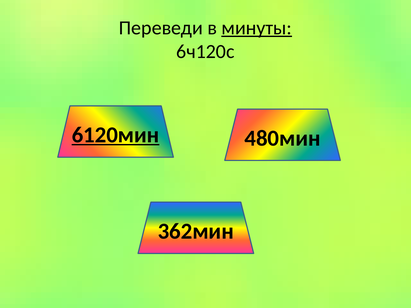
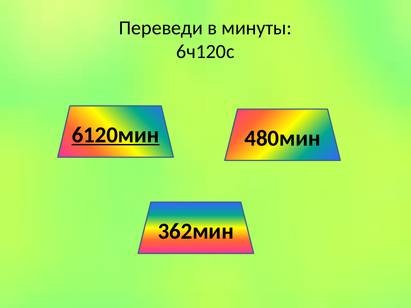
минуты underline: present -> none
